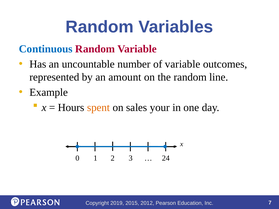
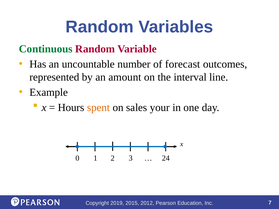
Continuous colour: blue -> green
of variable: variable -> forecast
the random: random -> interval
